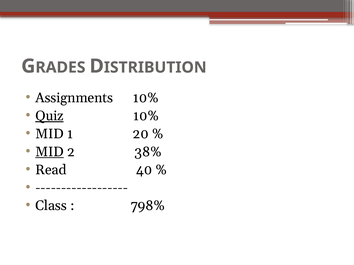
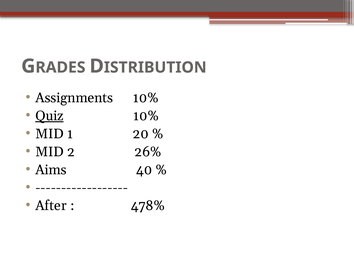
MID at (50, 152) underline: present -> none
38%: 38% -> 26%
Read: Read -> Aims
Class: Class -> After
798%: 798% -> 478%
